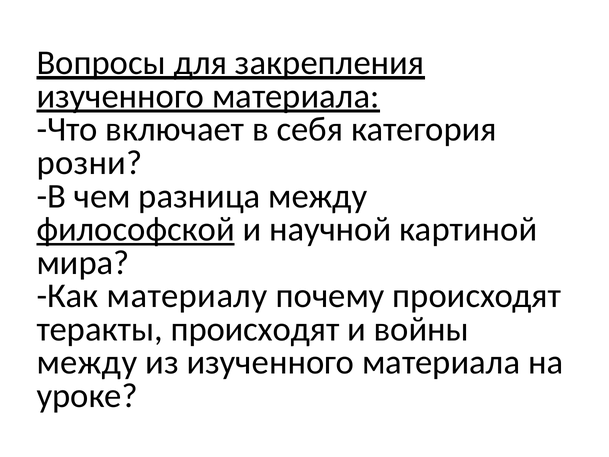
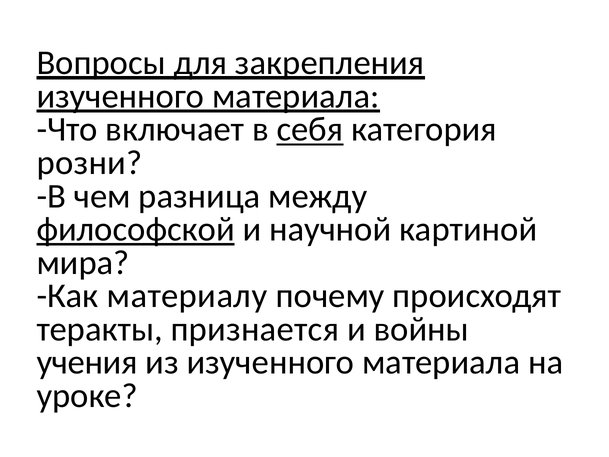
себя underline: none -> present
теракты происходят: происходят -> признается
между at (87, 362): между -> учения
